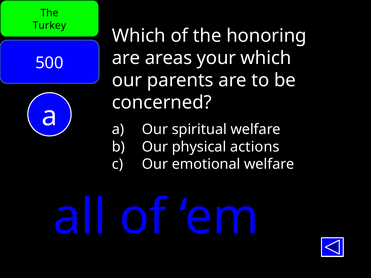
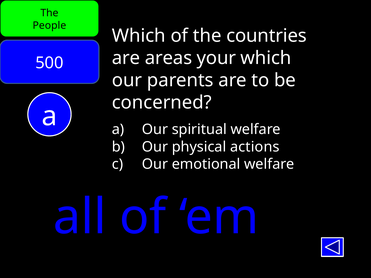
Turkey: Turkey -> People
honoring: honoring -> countries
